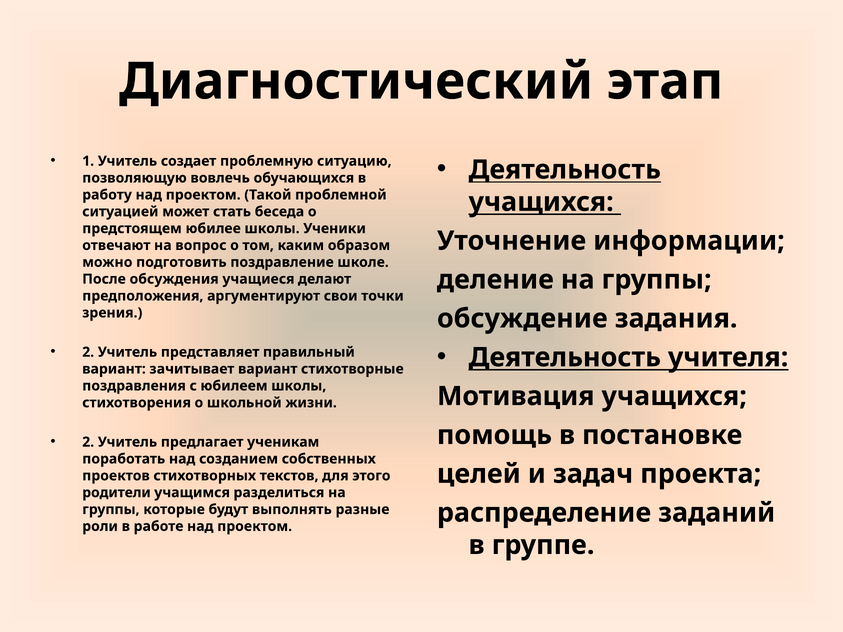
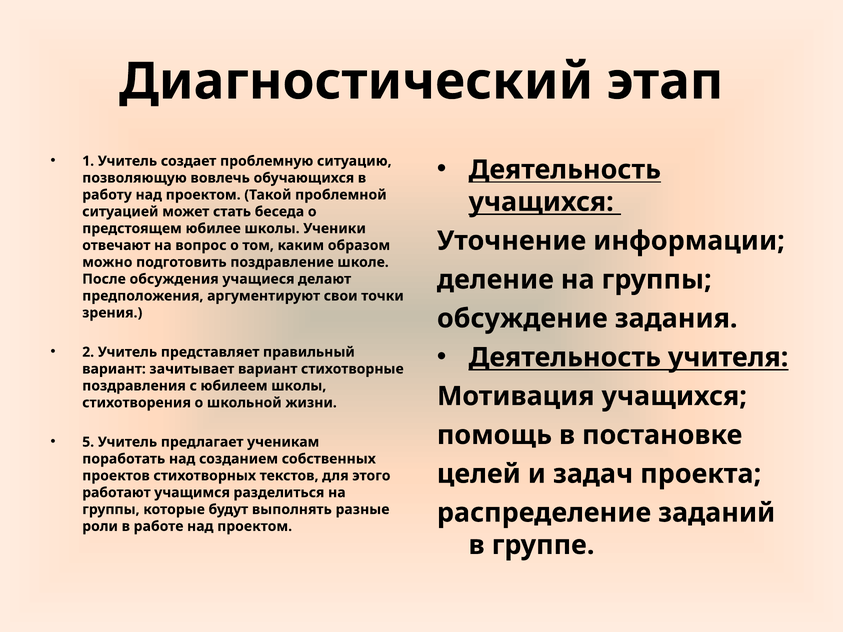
2 at (88, 442): 2 -> 5
родители: родители -> работают
